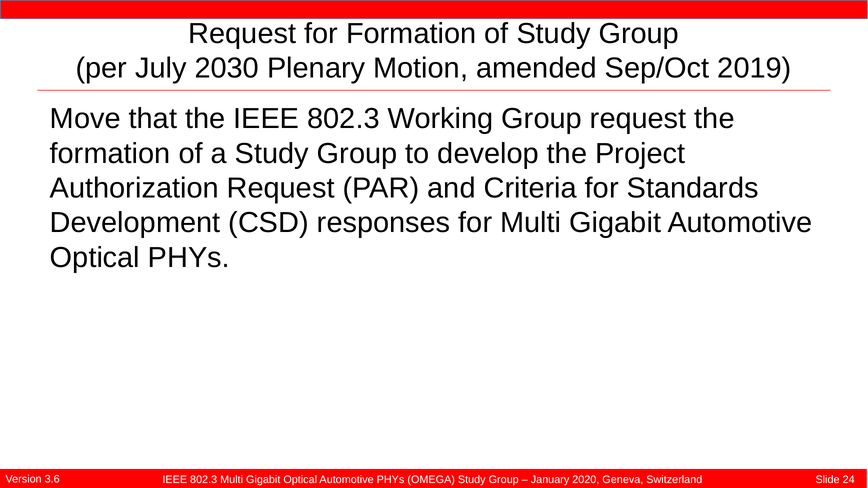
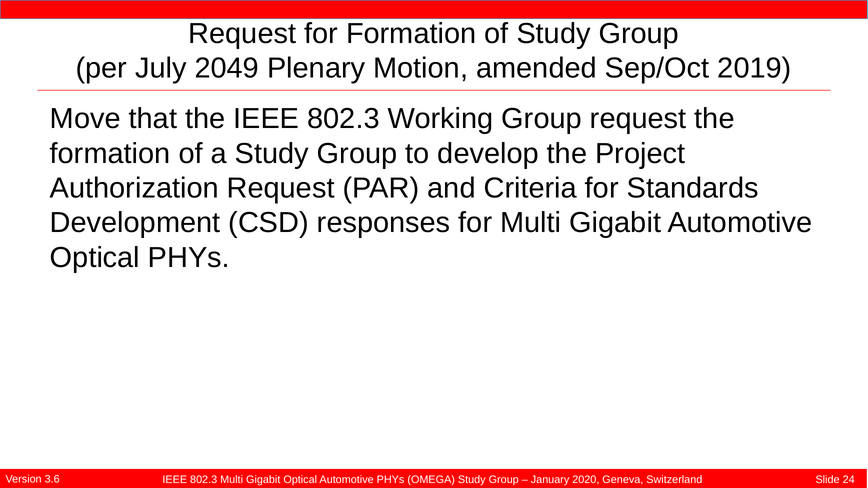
2030: 2030 -> 2049
